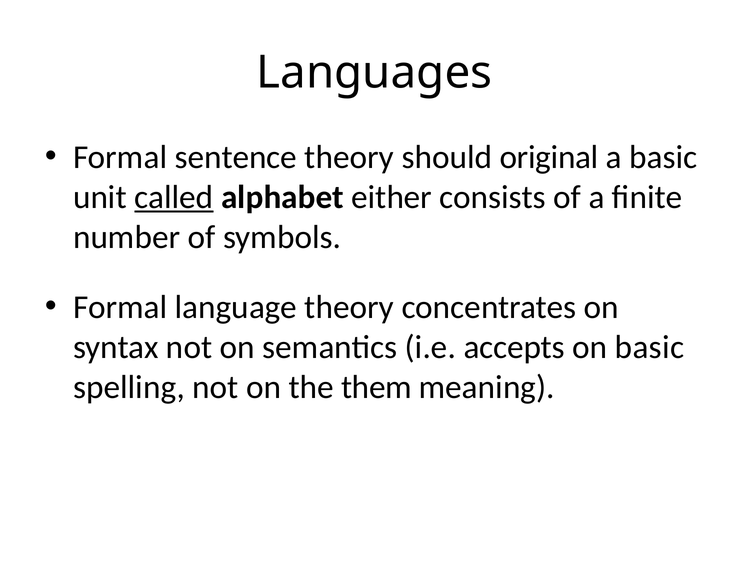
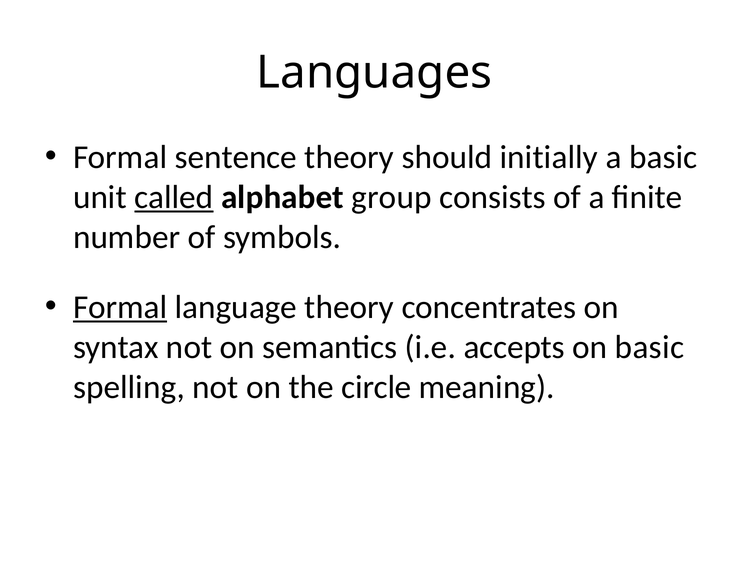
original: original -> initially
either: either -> group
Formal at (120, 307) underline: none -> present
them: them -> circle
